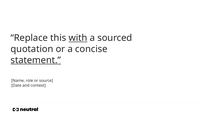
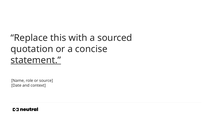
with underline: present -> none
